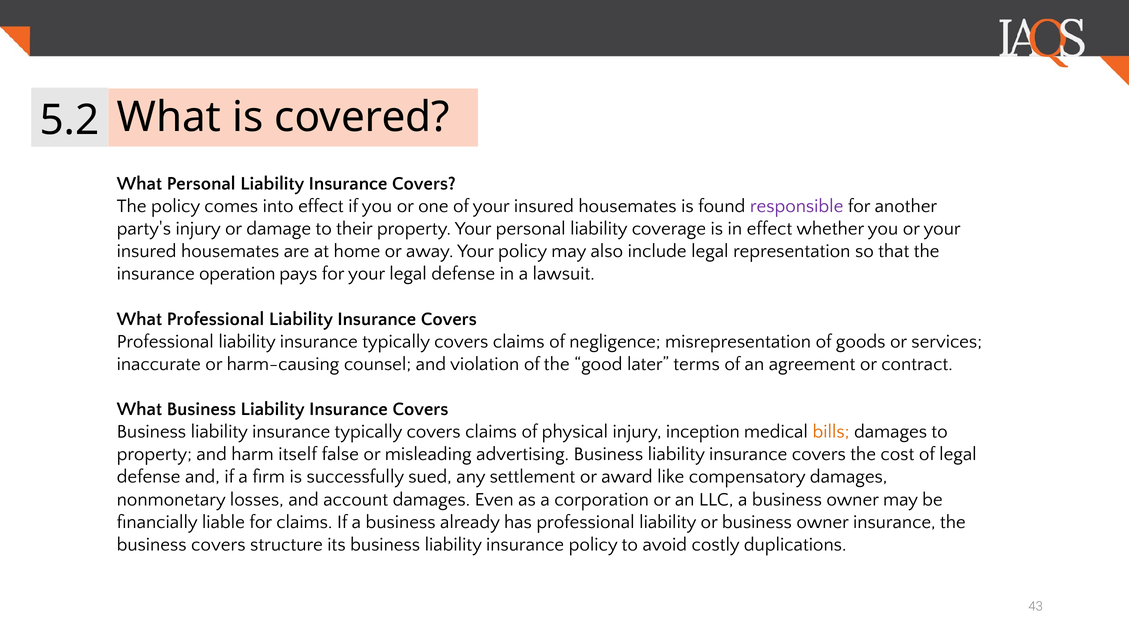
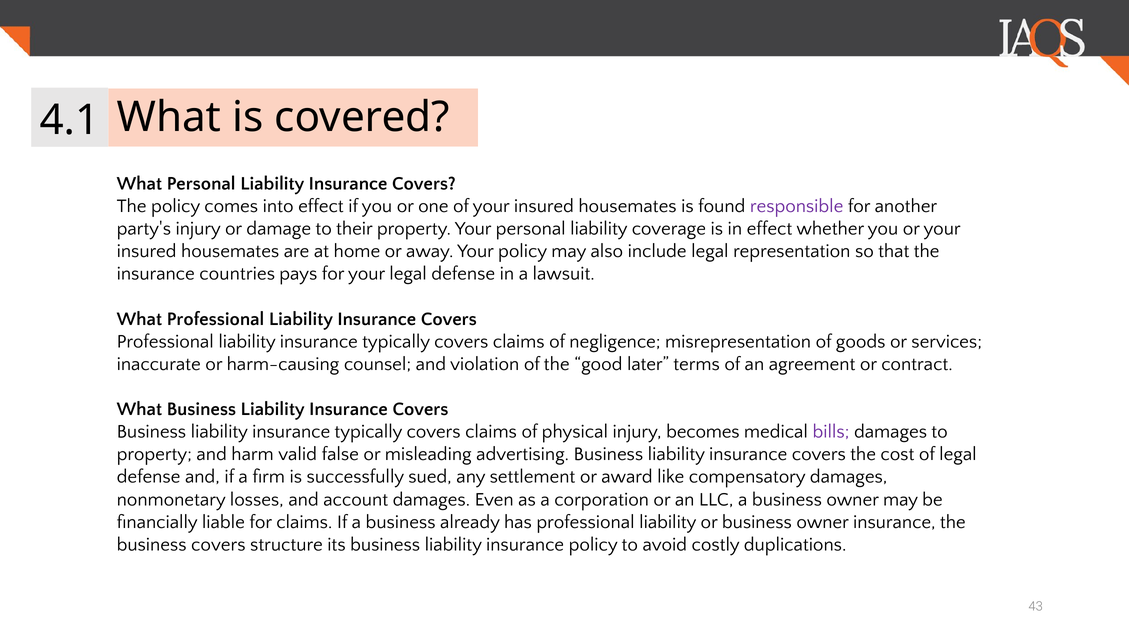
5.2: 5.2 -> 4.1
operation: operation -> countries
inception: inception -> becomes
bills colour: orange -> purple
itself: itself -> valid
